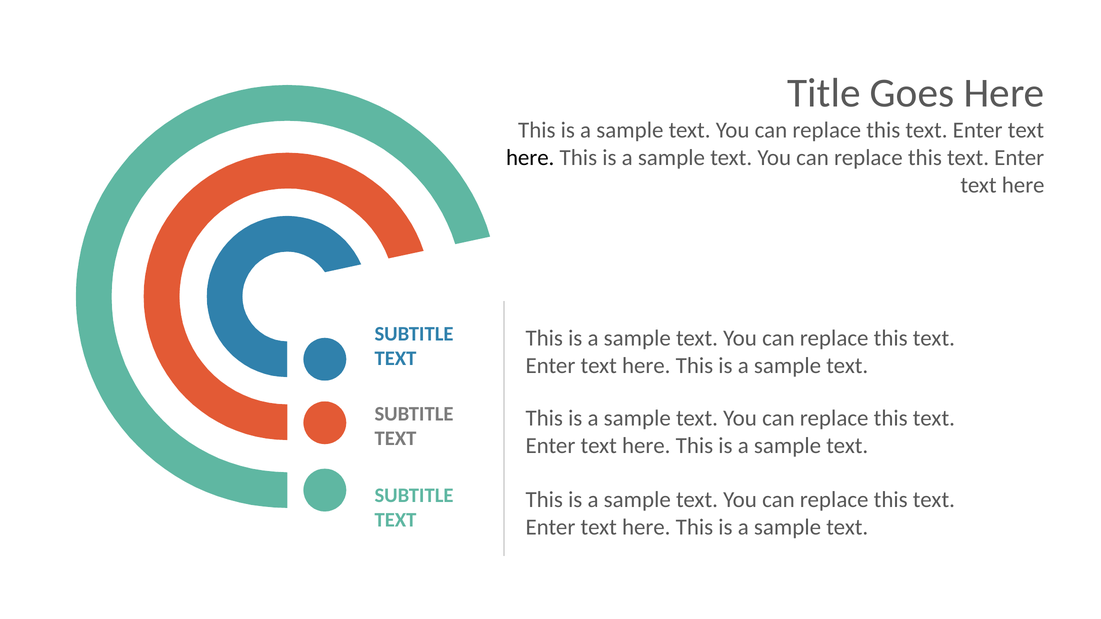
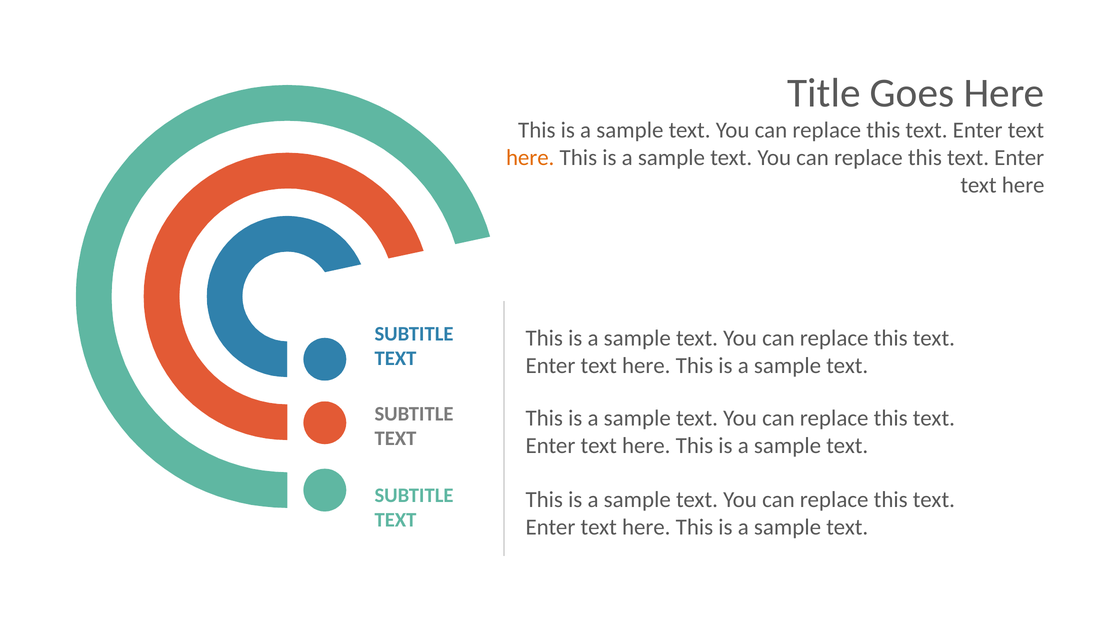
here at (530, 158) colour: black -> orange
